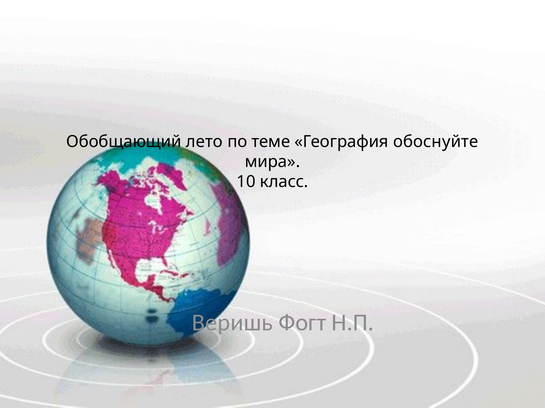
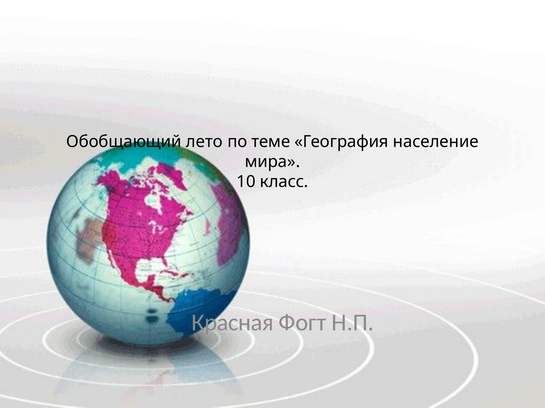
обоснуйте: обоснуйте -> население
Веришь: Веришь -> Красная
